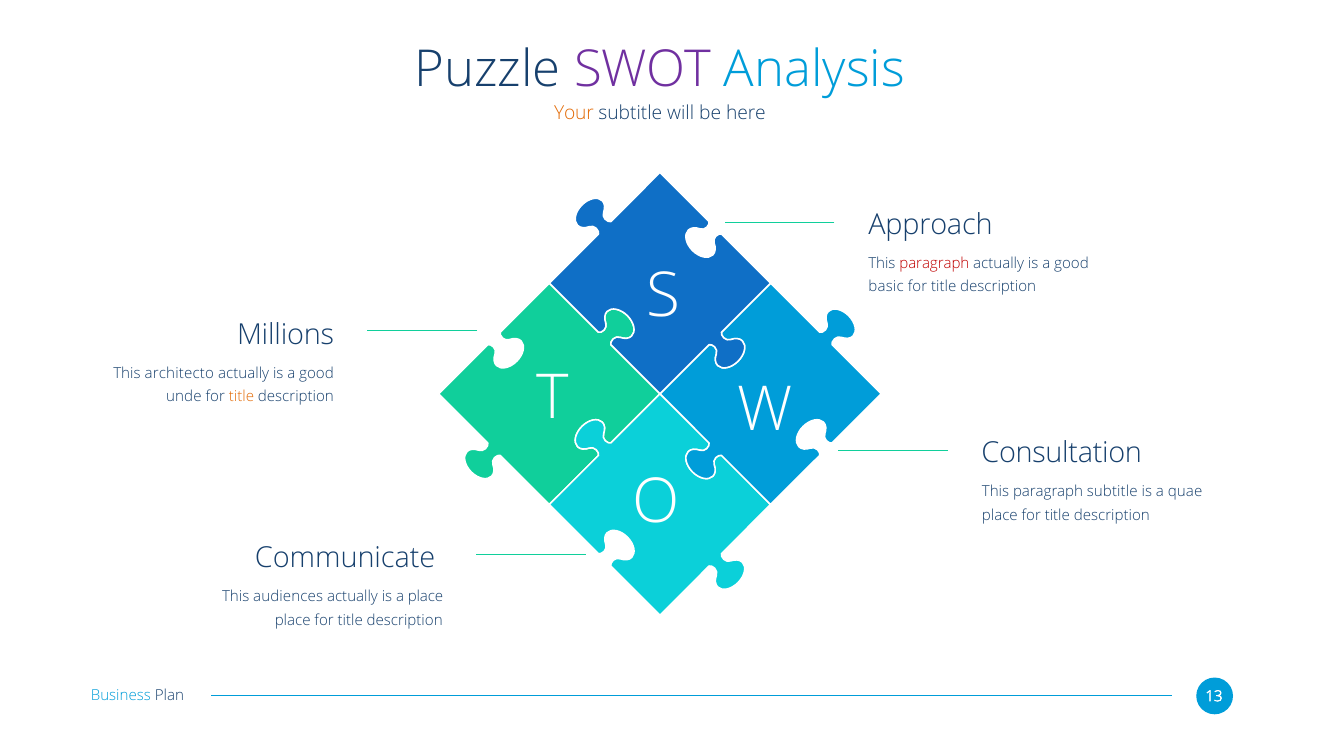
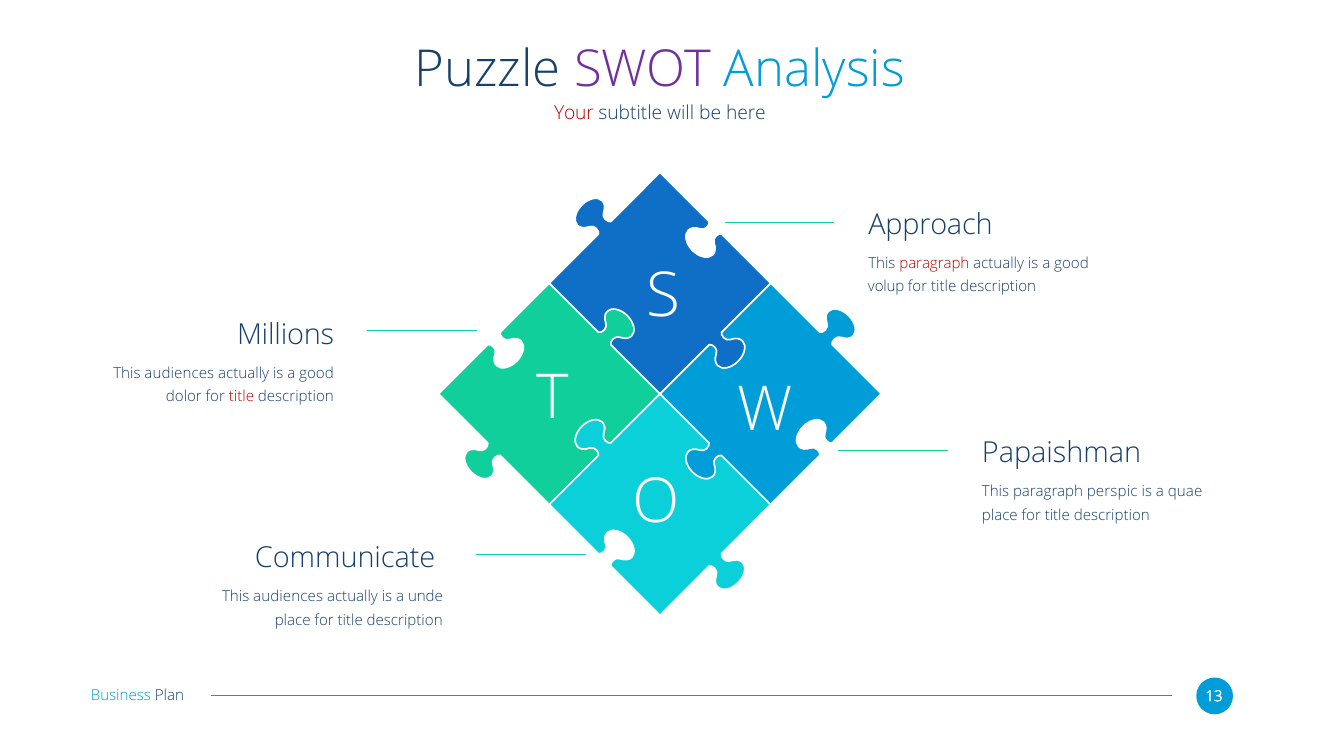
Your colour: orange -> red
basic: basic -> volup
architecto at (179, 373): architecto -> audiences
unde: unde -> dolor
title at (241, 396) colour: orange -> red
Consultation: Consultation -> Papaishman
paragraph subtitle: subtitle -> perspic
a place: place -> unde
